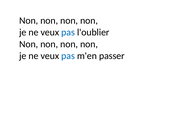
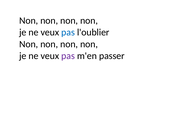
pas at (68, 55) colour: blue -> purple
